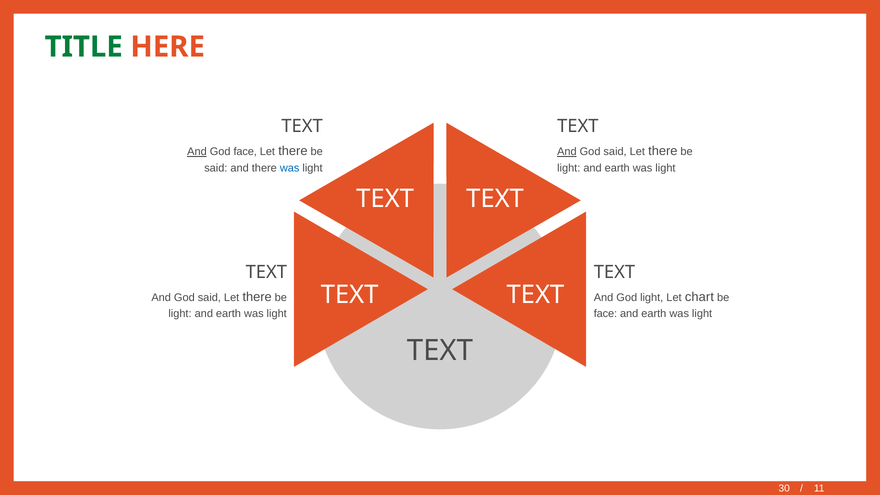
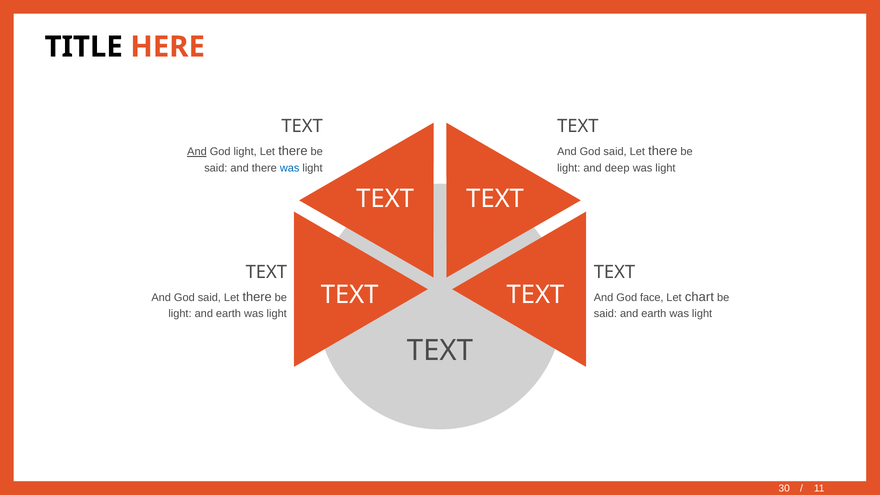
TITLE colour: green -> black
God face: face -> light
And at (567, 152) underline: present -> none
earth at (617, 168): earth -> deep
God light: light -> face
face at (605, 314): face -> said
